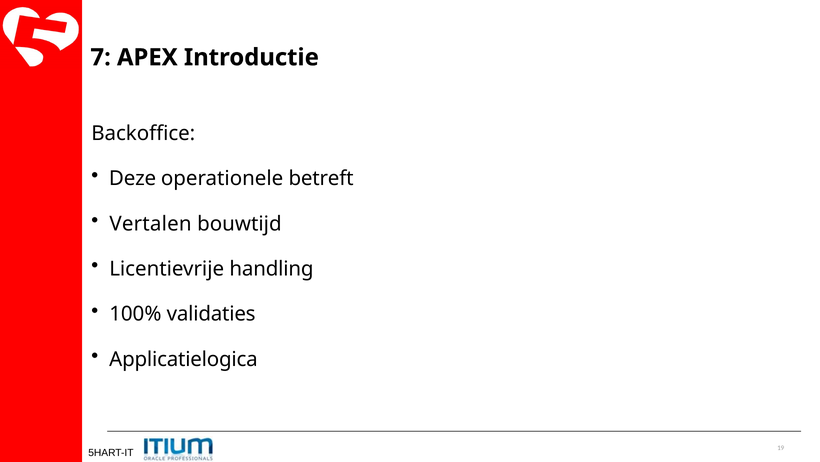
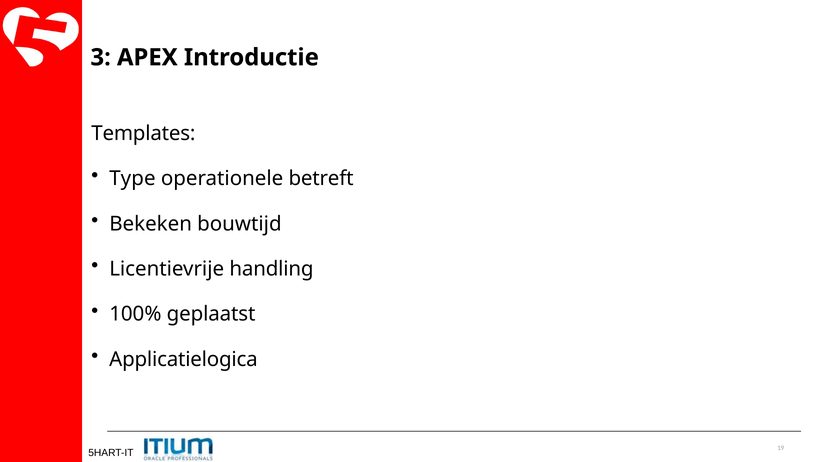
7: 7 -> 3
Backoffice: Backoffice -> Templates
Deze: Deze -> Type
Vertalen: Vertalen -> Bekeken
validaties: validaties -> geplaatst
